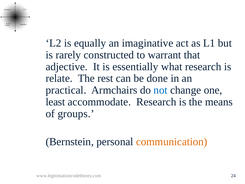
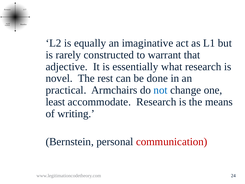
relate: relate -> novel
groups: groups -> writing
communication colour: orange -> red
